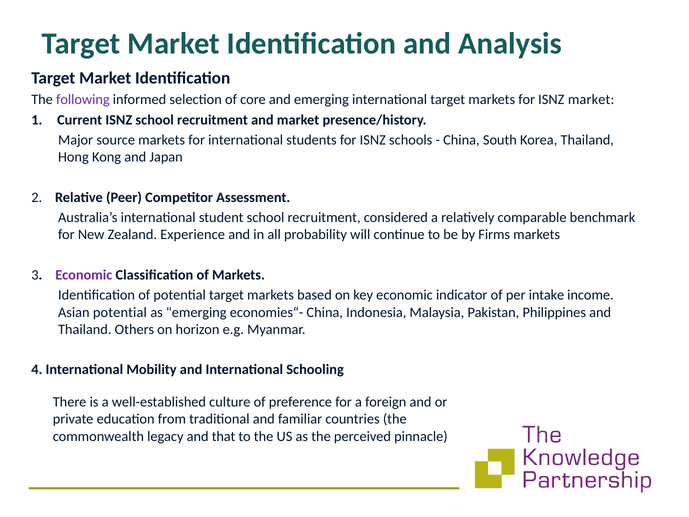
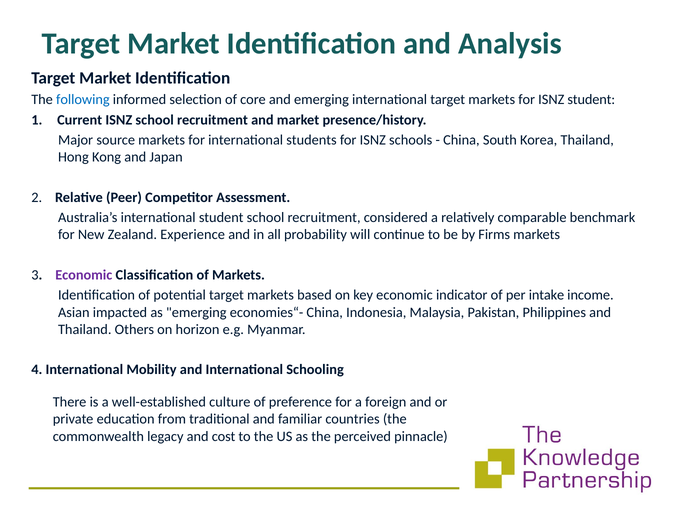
following colour: purple -> blue
ISNZ market: market -> student
Asian potential: potential -> impacted
that: that -> cost
